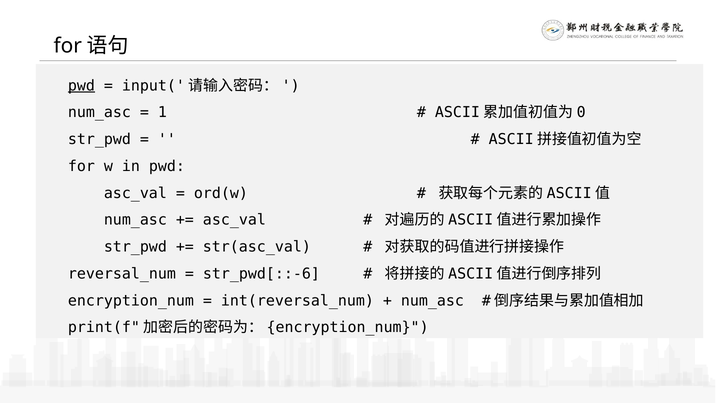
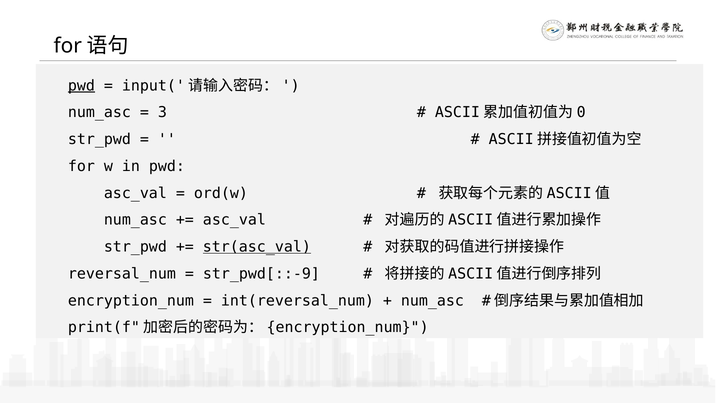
1: 1 -> 3
str(asc_val underline: none -> present
str_pwd[::-6: str_pwd[::-6 -> str_pwd[::-9
